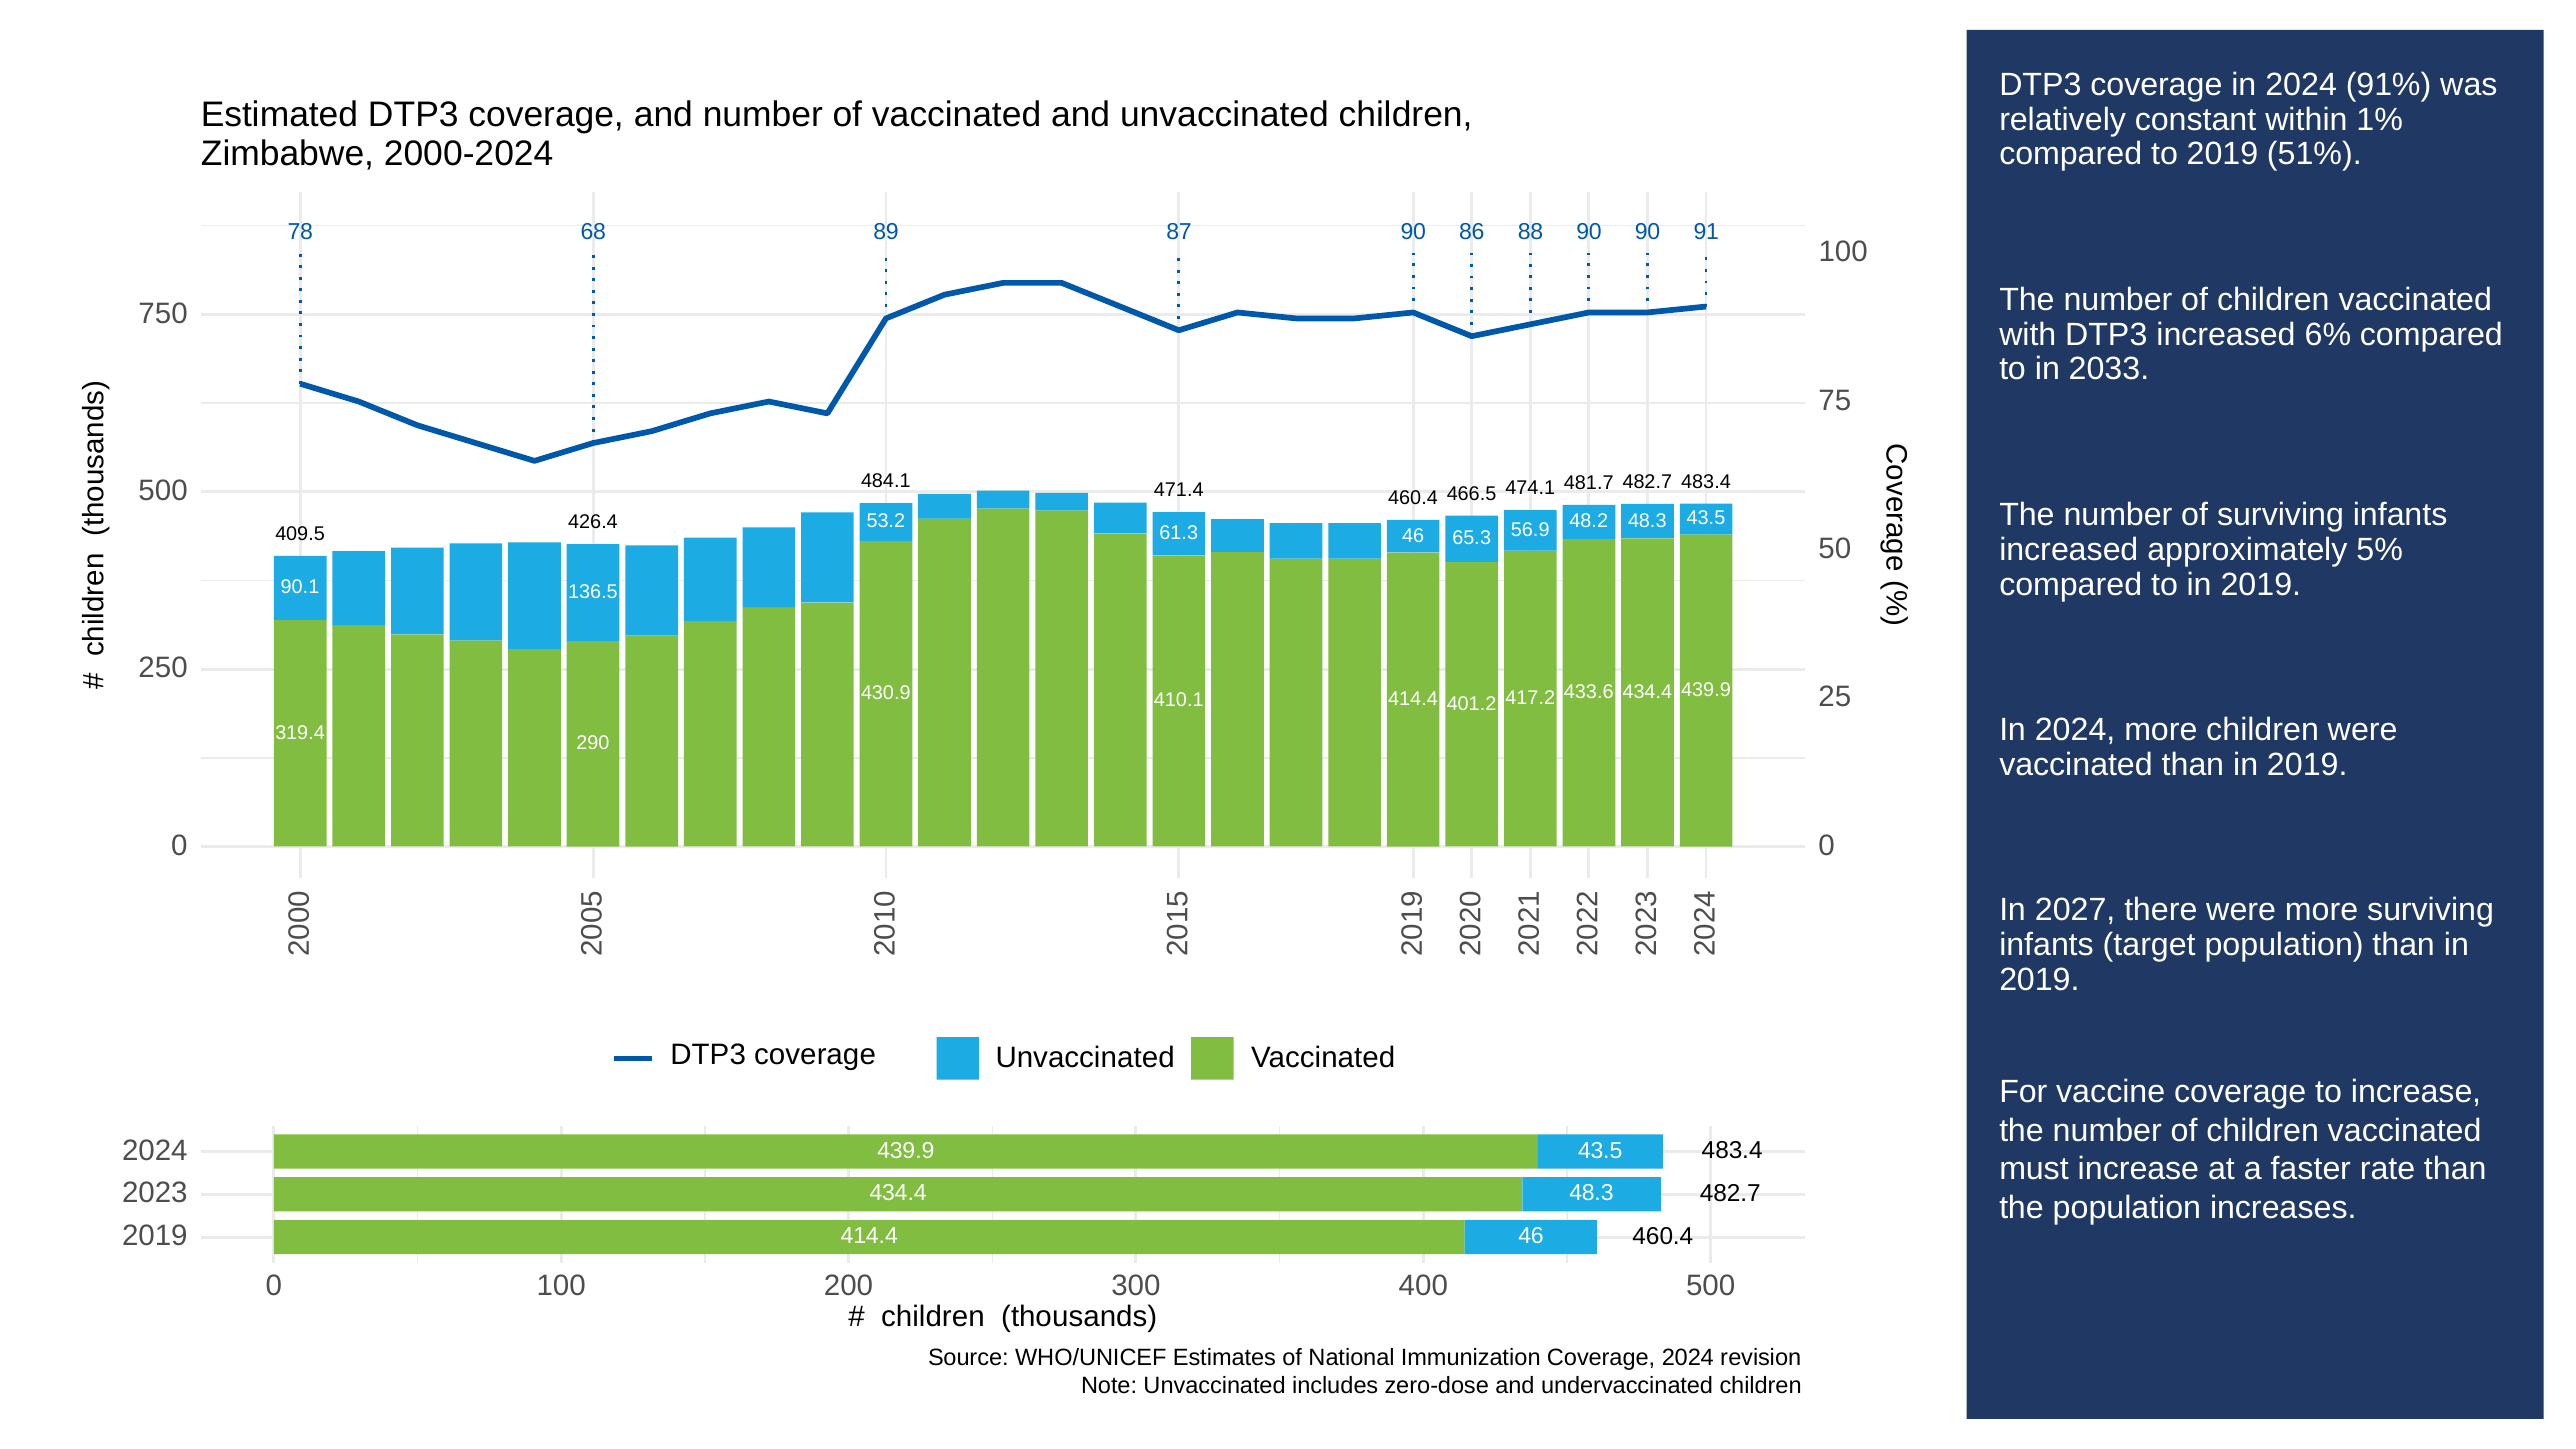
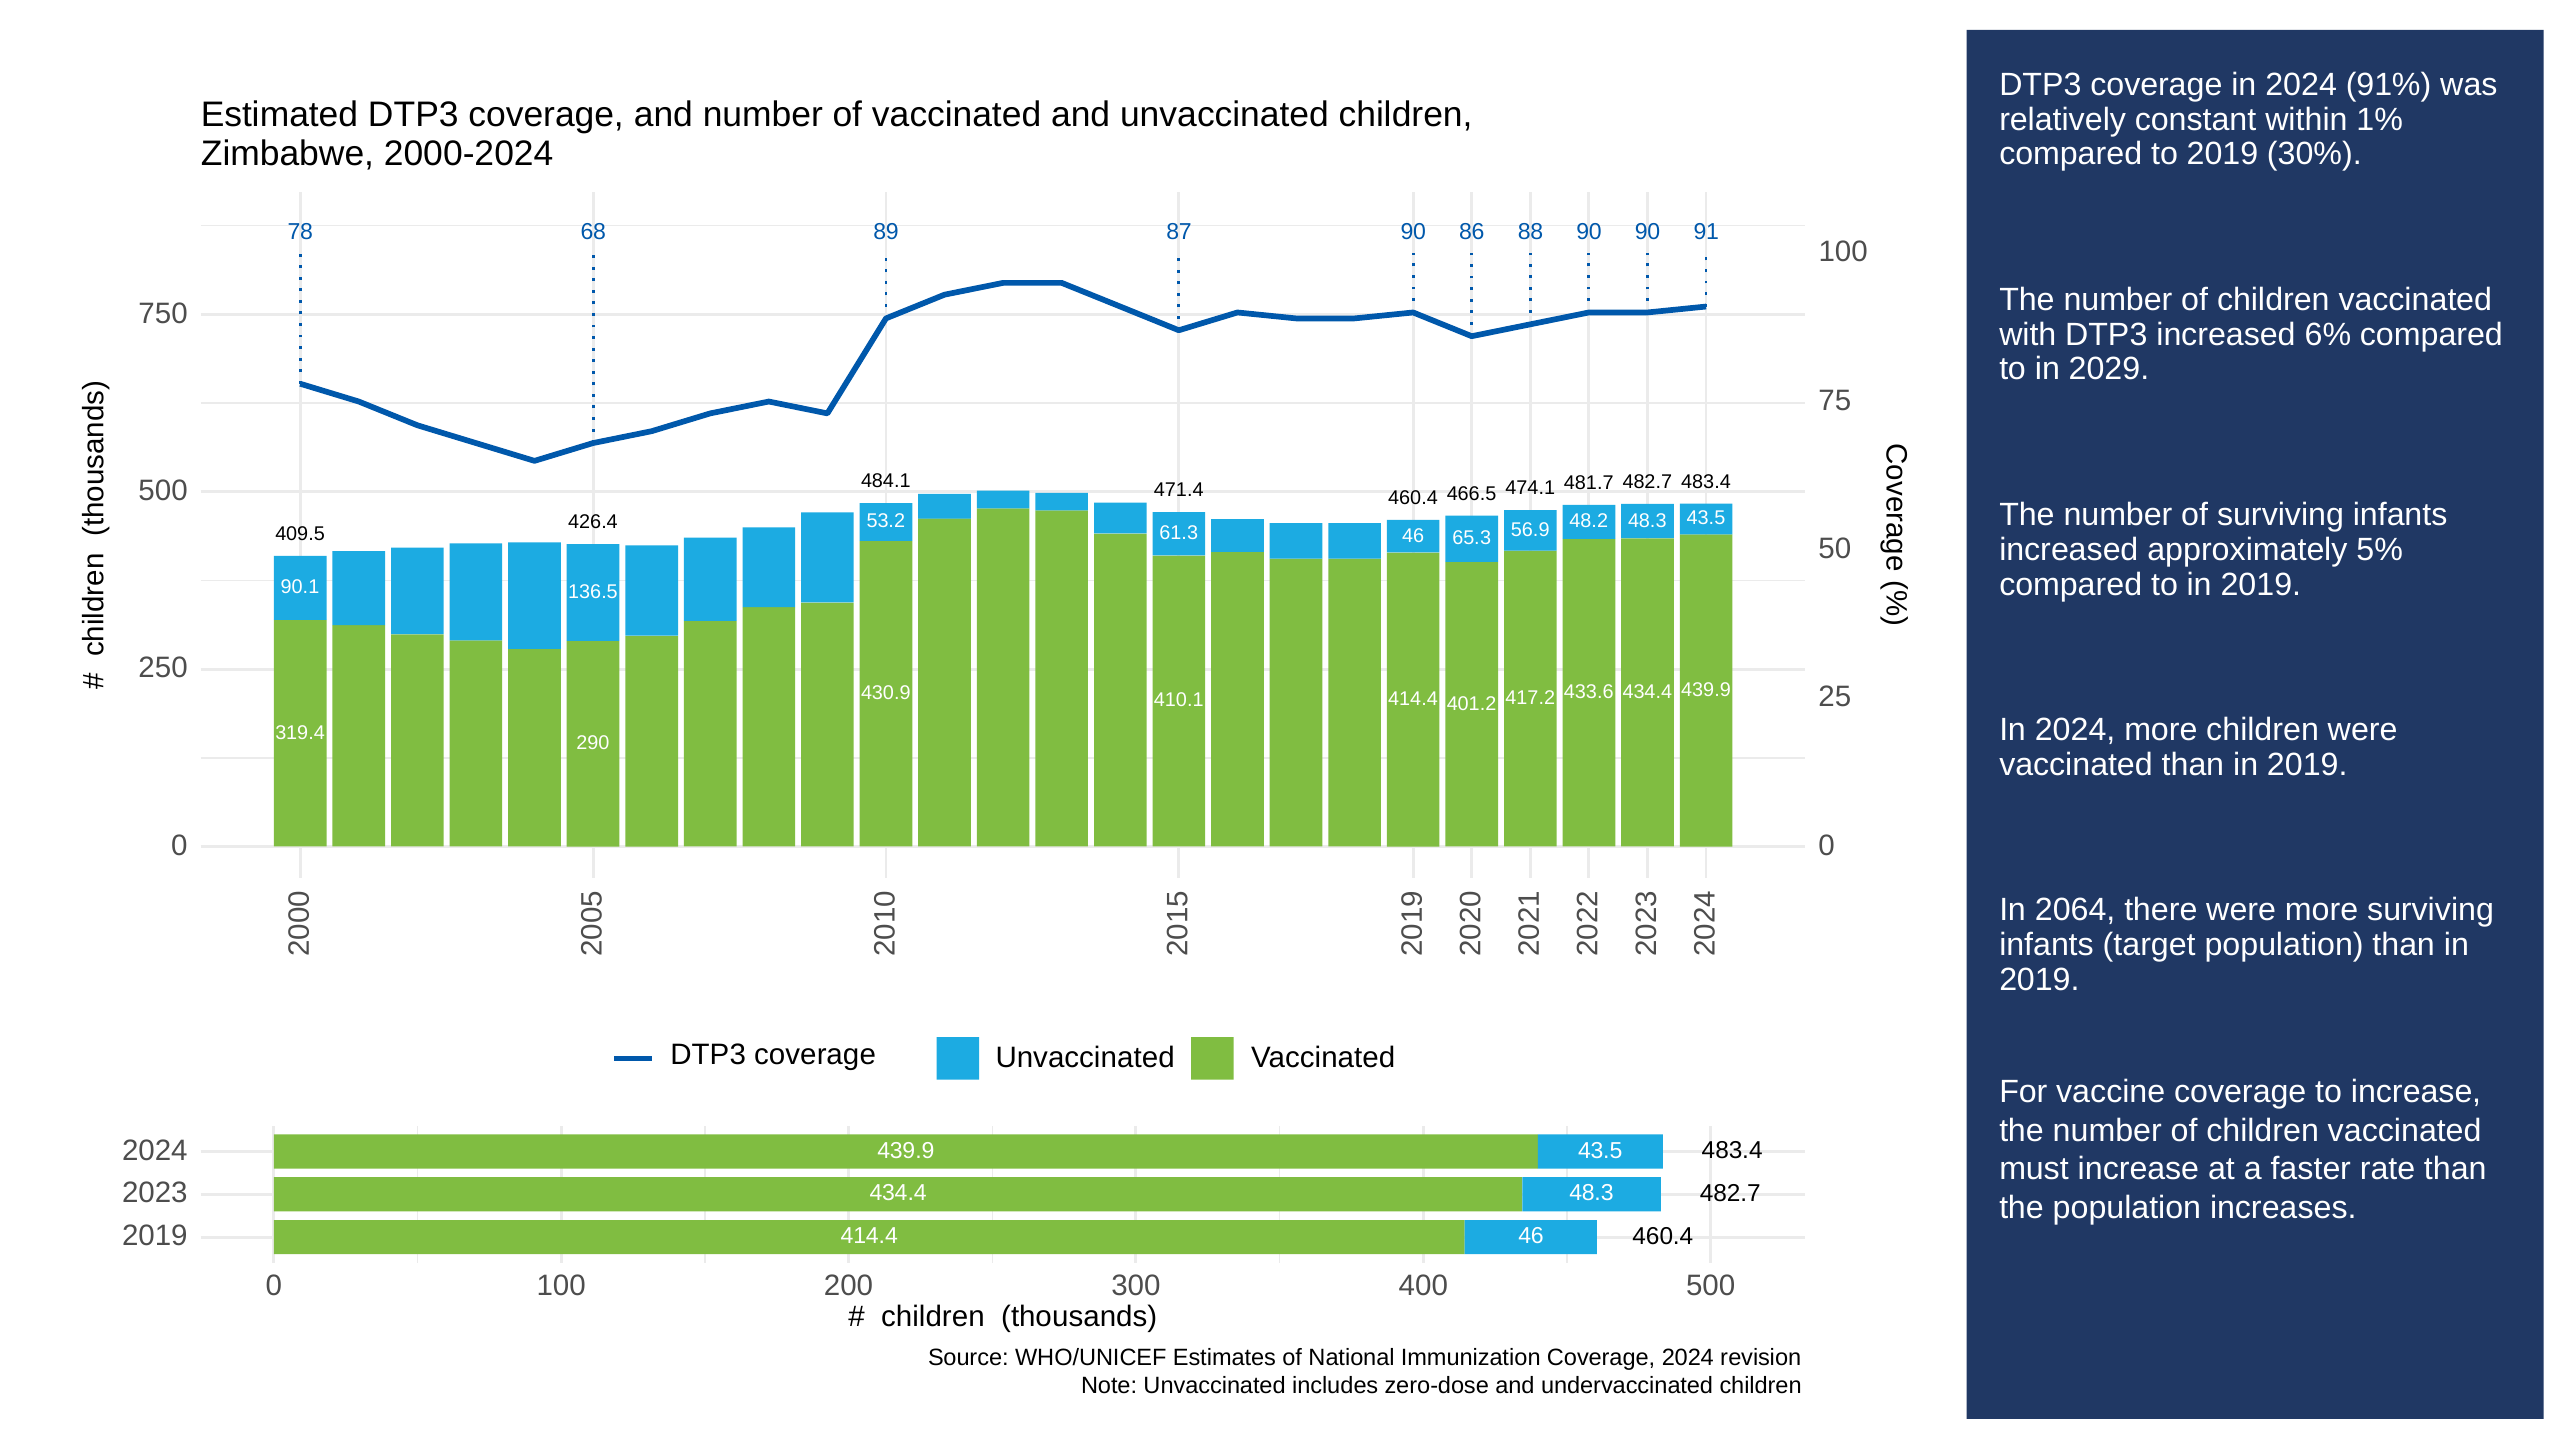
51%: 51% -> 30%
2033: 2033 -> 2029
2027: 2027 -> 2064
